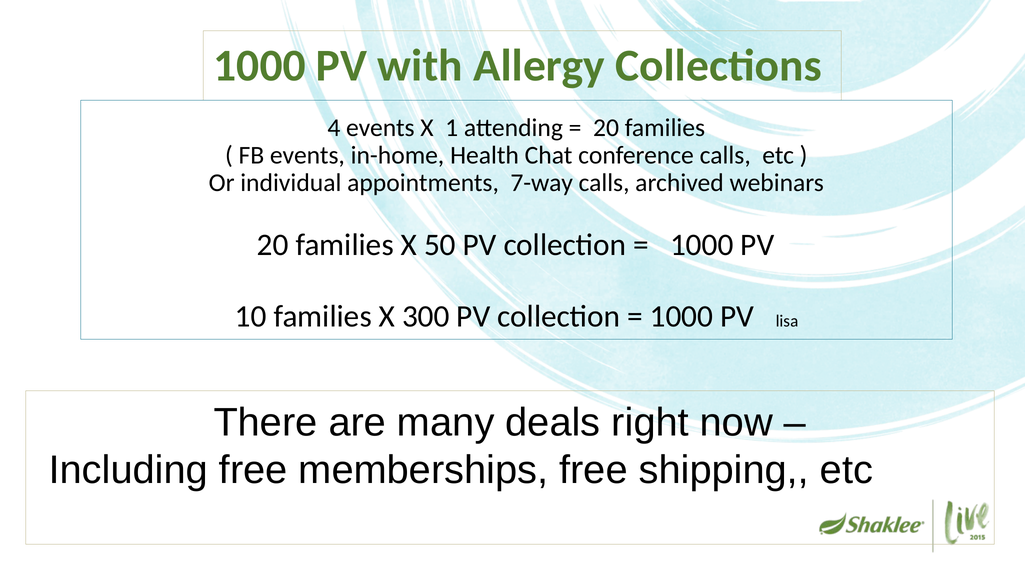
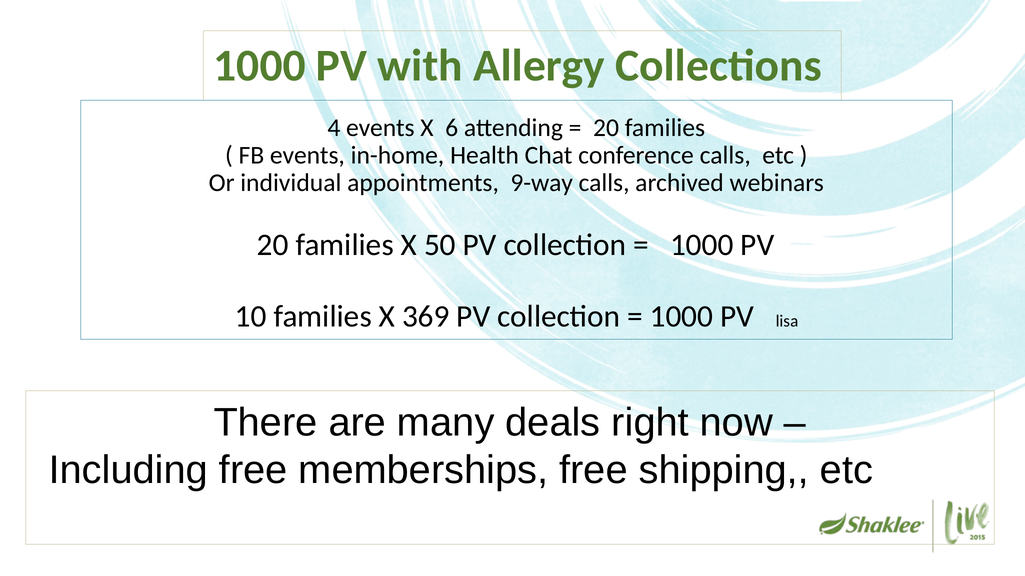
1: 1 -> 6
7-way: 7-way -> 9-way
300: 300 -> 369
